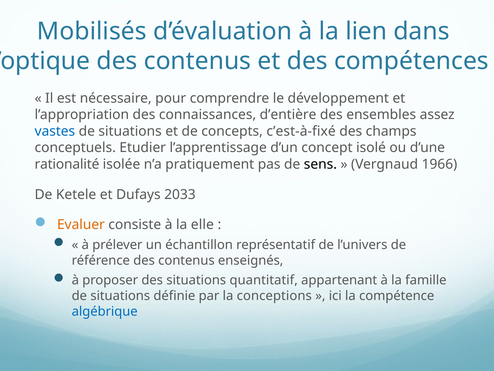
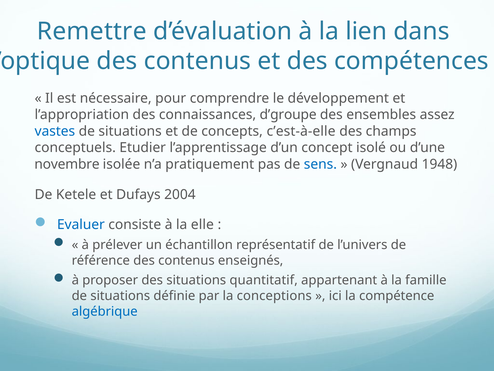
Mobilisés: Mobilisés -> Remettre
d’entière: d’entière -> d’groupe
c’est-à-fixé: c’est-à-fixé -> c’est-à-elle
rationalité: rationalité -> novembre
sens colour: black -> blue
1966: 1966 -> 1948
2033: 2033 -> 2004
Evaluer colour: orange -> blue
